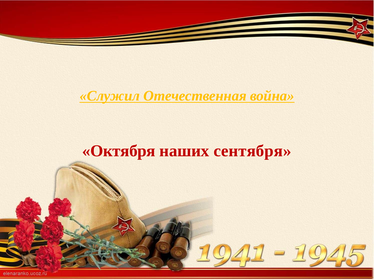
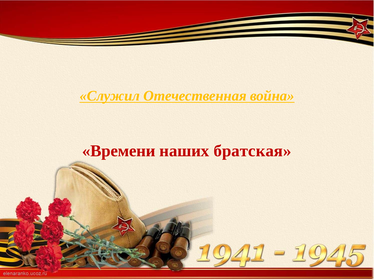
Октября: Октября -> Времени
сентября: сентября -> братская
